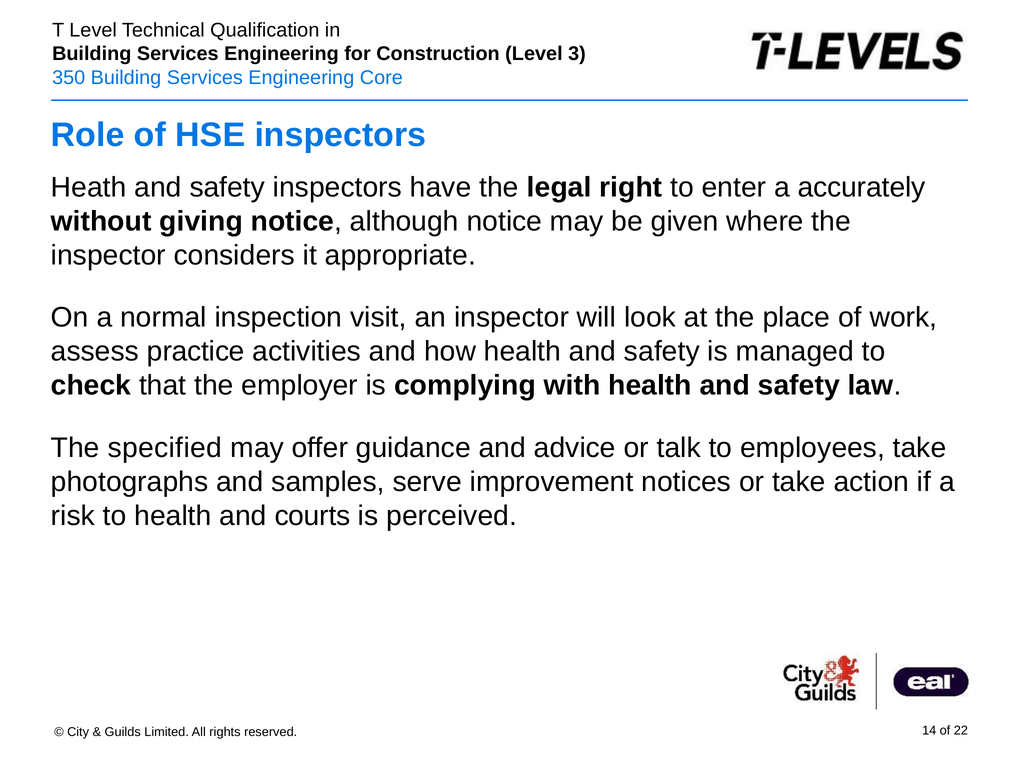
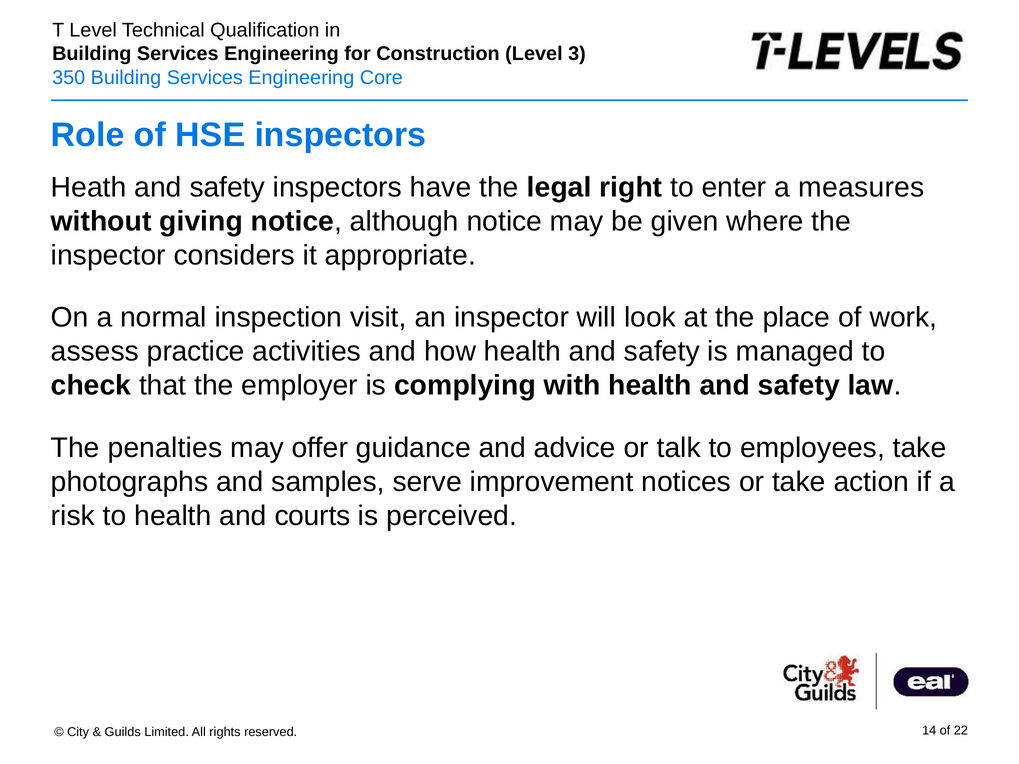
accurately: accurately -> measures
specified: specified -> penalties
